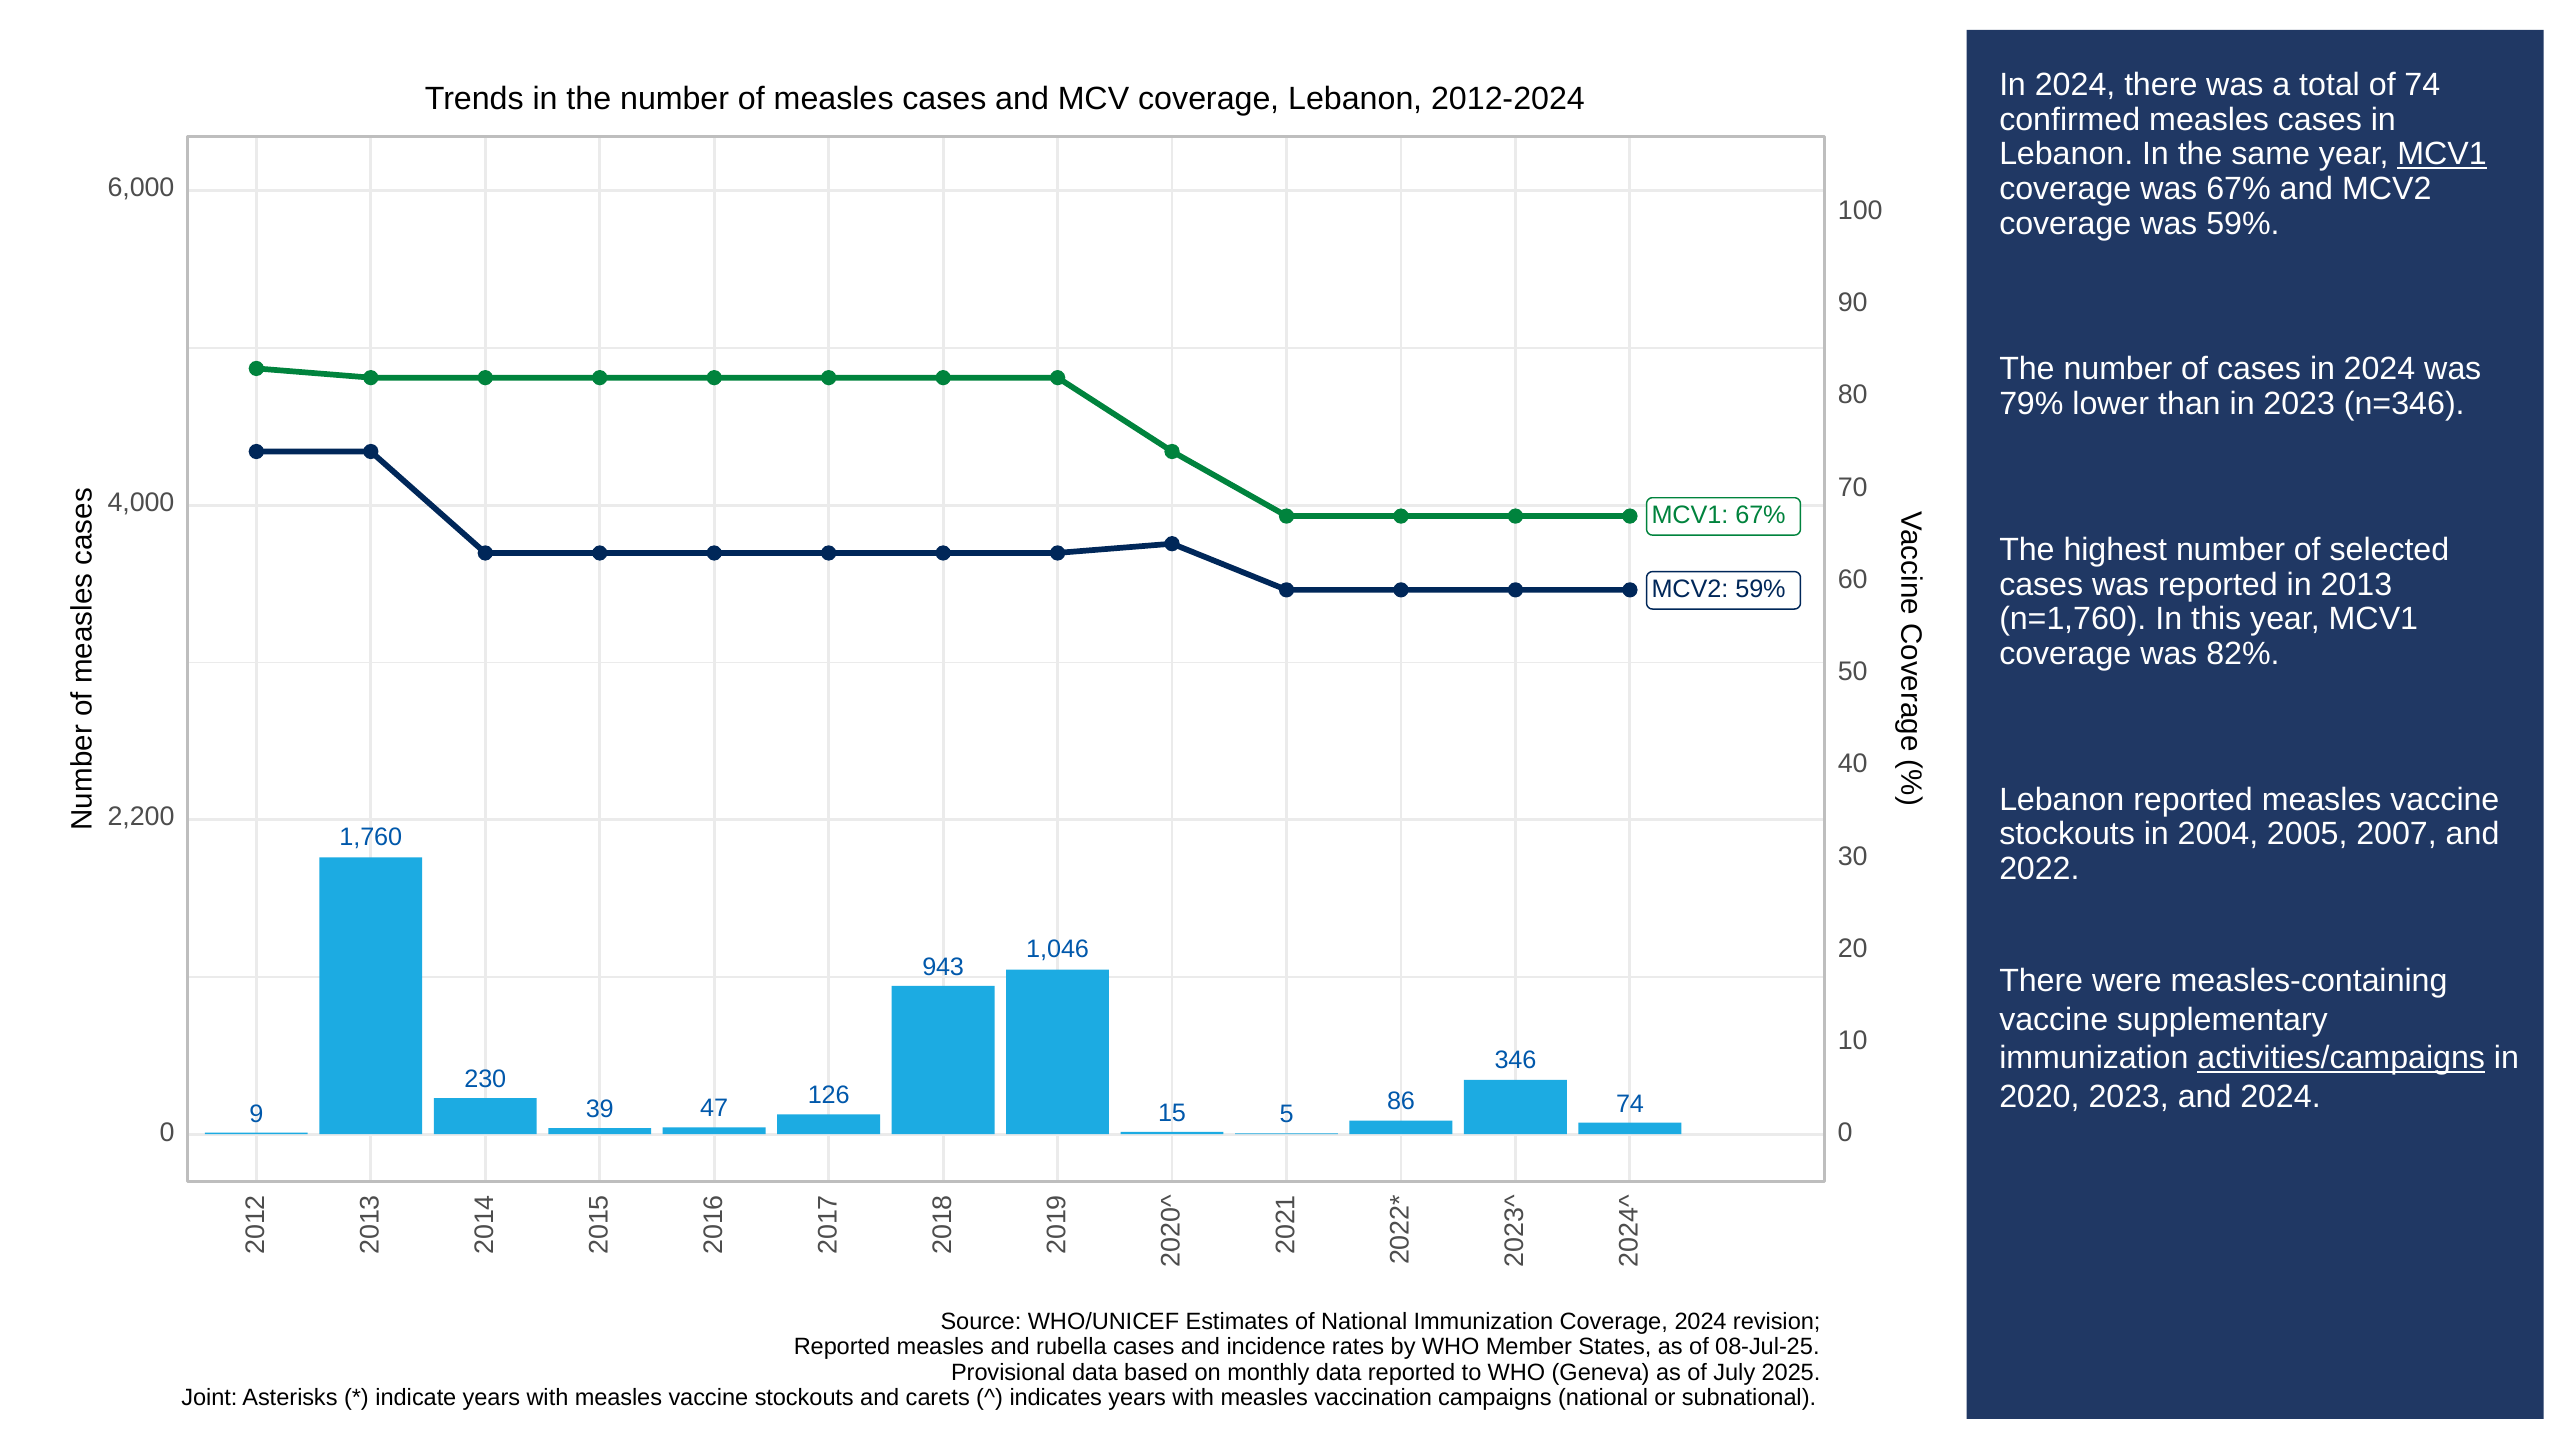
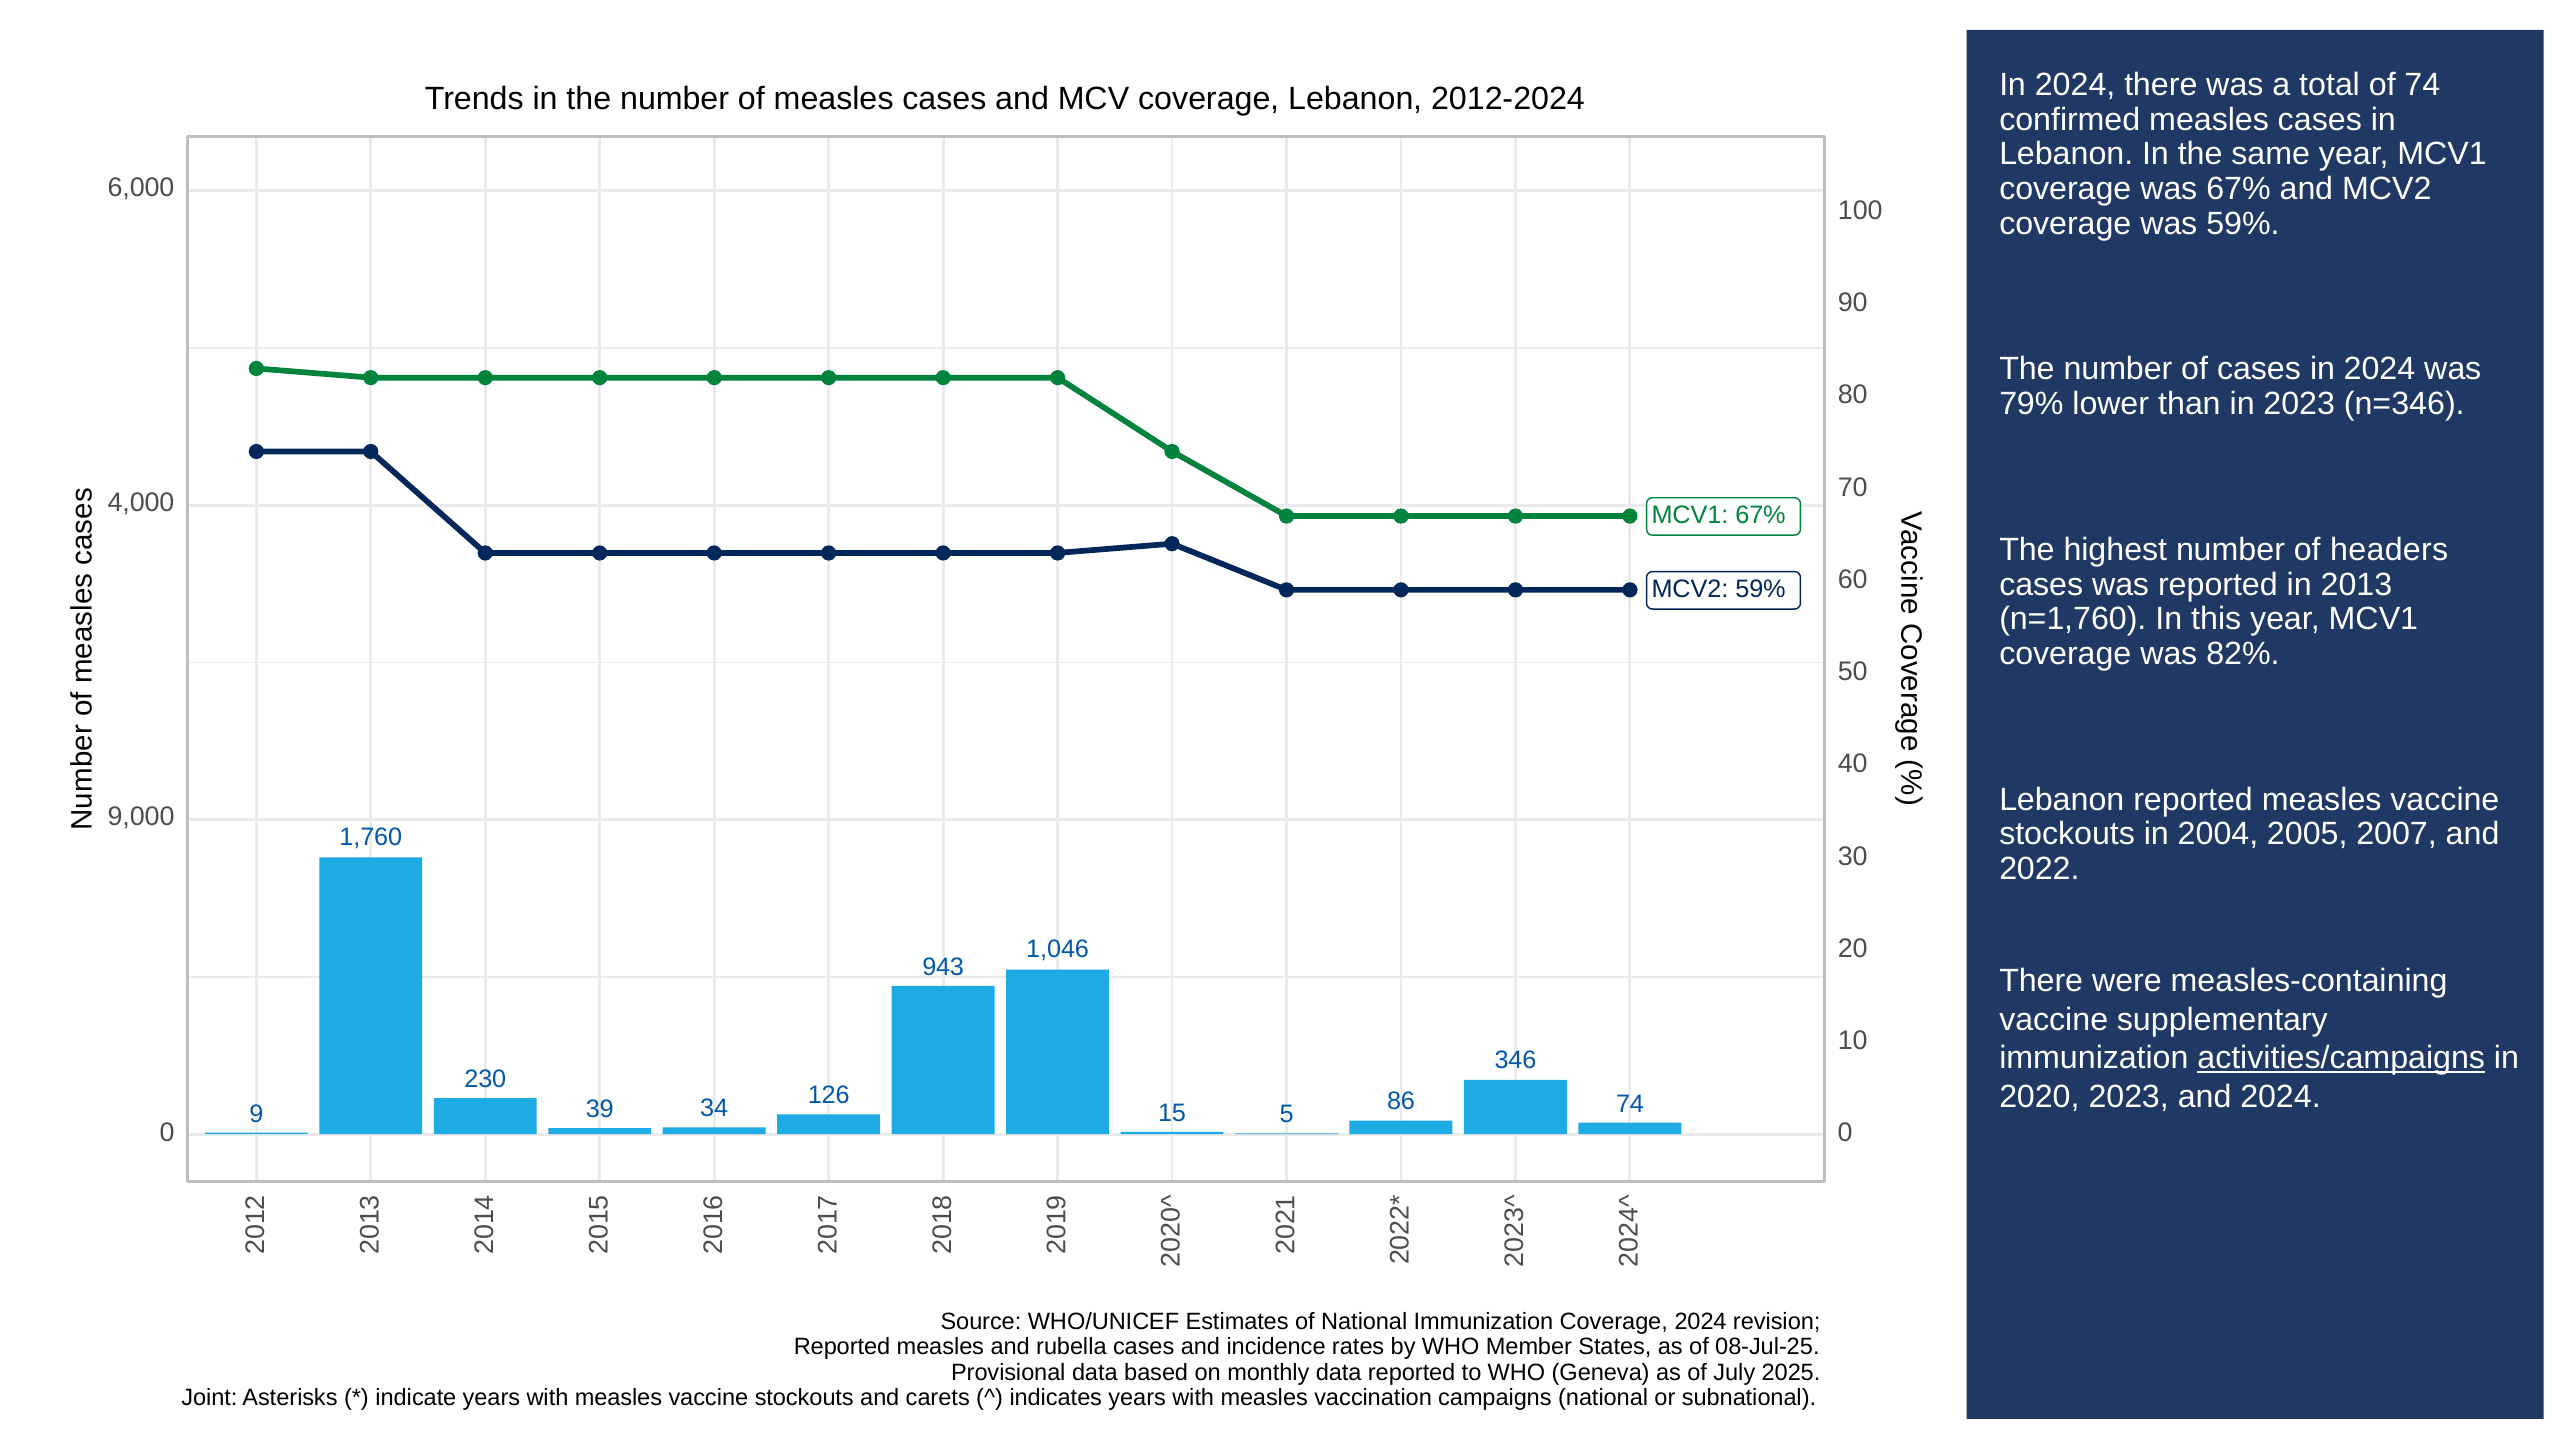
MCV1 at (2442, 154) underline: present -> none
selected: selected -> headers
2,200: 2,200 -> 9,000
47: 47 -> 34
